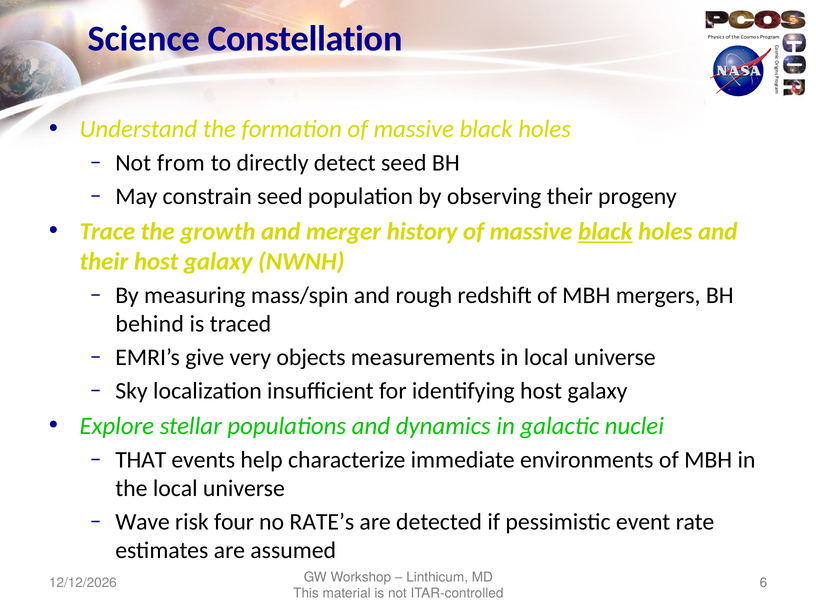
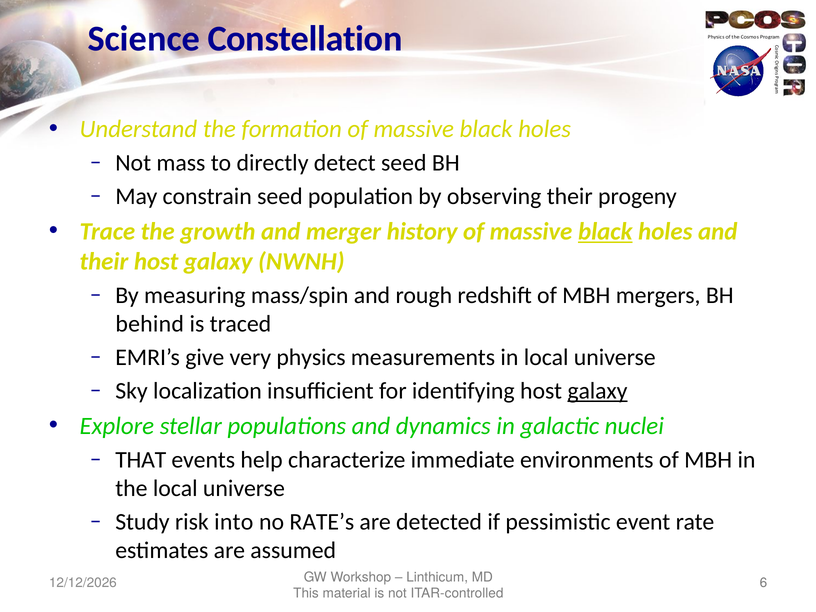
from: from -> mass
objects: objects -> physics
galaxy at (597, 391) underline: none -> present
Wave: Wave -> Study
four: four -> into
